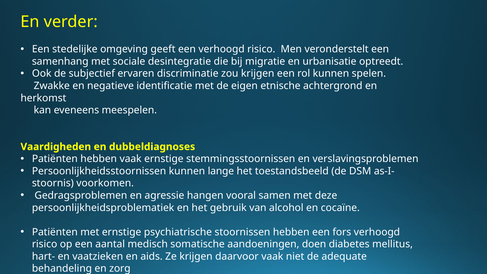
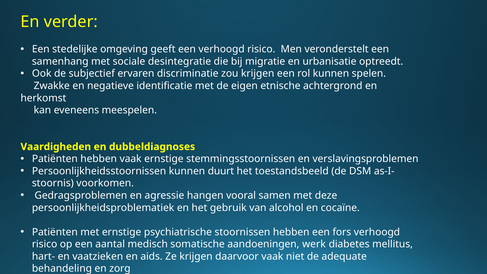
lange: lange -> duurt
doen: doen -> werk
